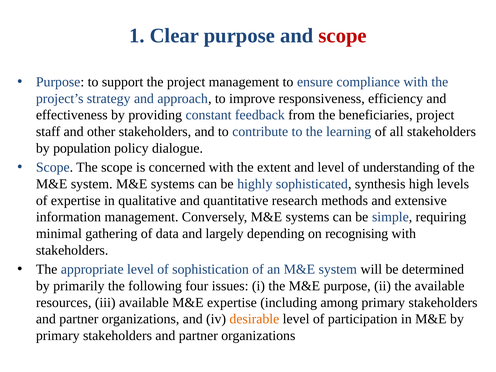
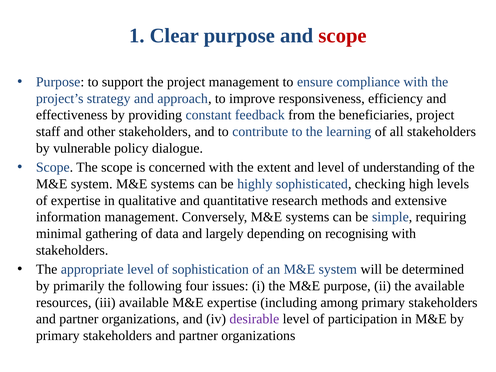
population: population -> vulnerable
synthesis: synthesis -> checking
desirable colour: orange -> purple
